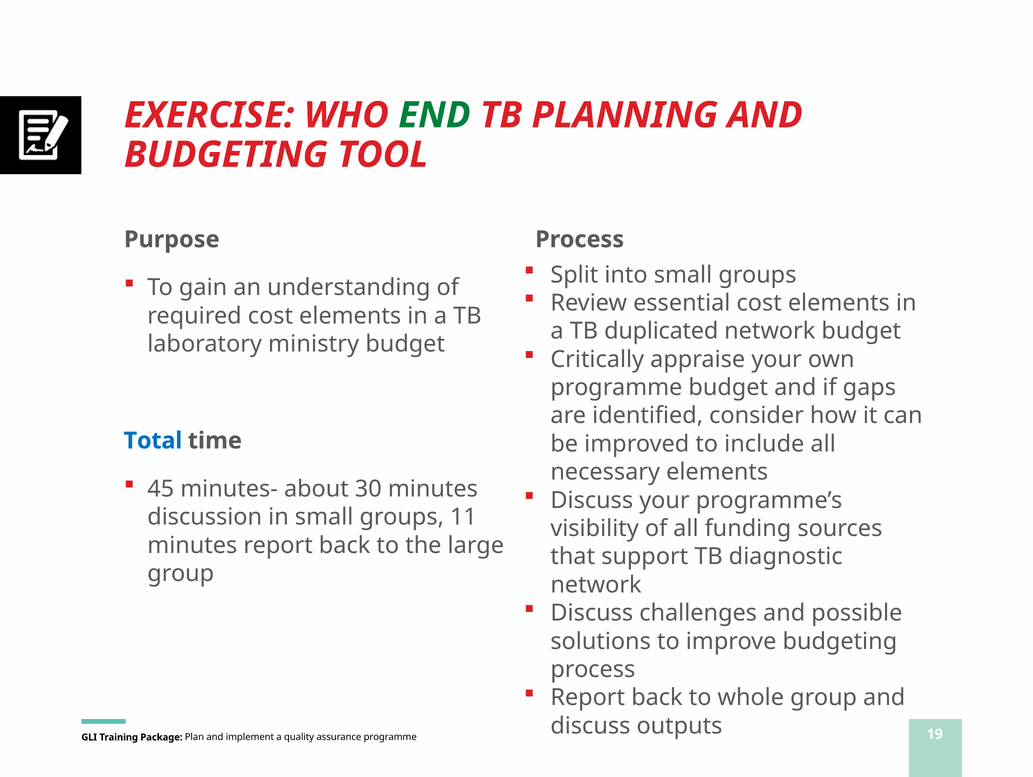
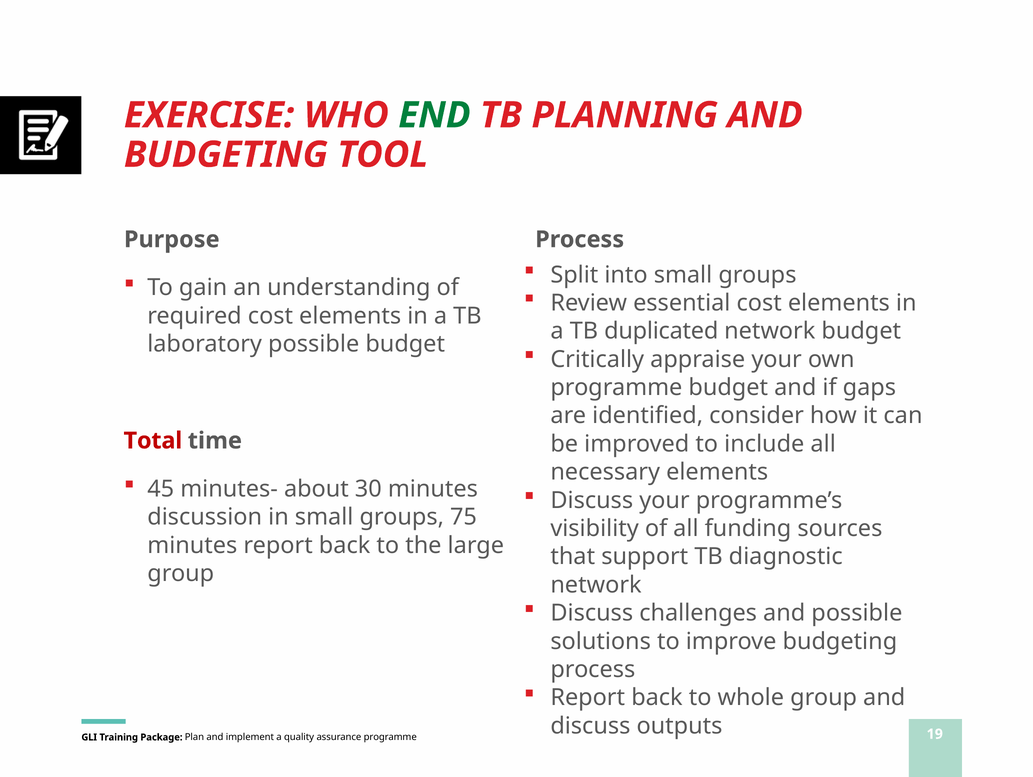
laboratory ministry: ministry -> possible
Total colour: blue -> red
11: 11 -> 75
